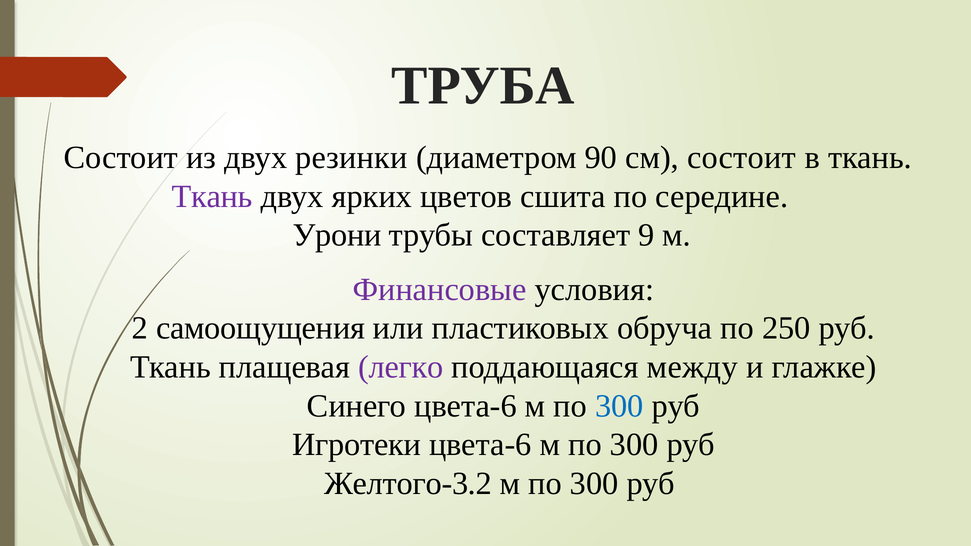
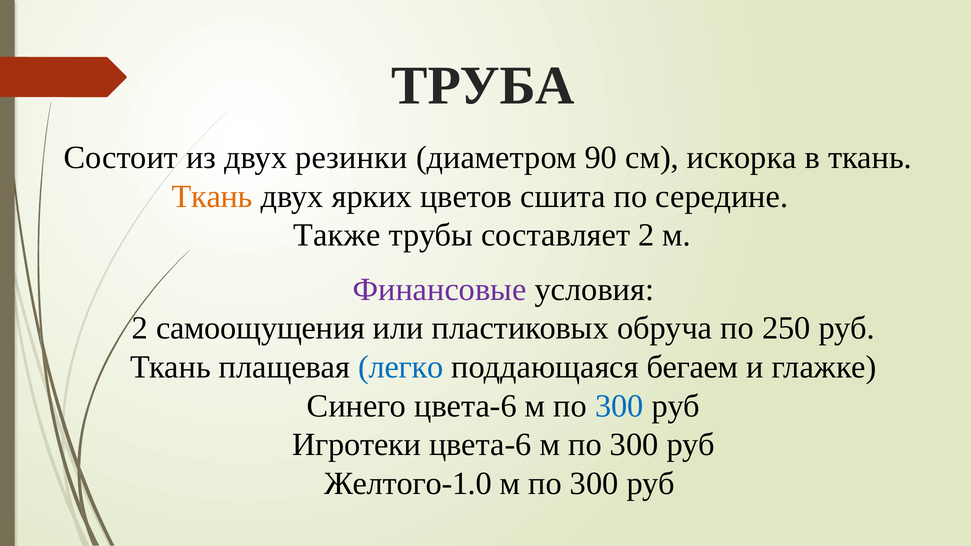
см состоит: состоит -> искорка
Ткань at (212, 196) colour: purple -> orange
Урони: Урони -> Также
составляет 9: 9 -> 2
легко colour: purple -> blue
между: между -> бегаем
Желтого-3.2: Желтого-3.2 -> Желтого-1.0
